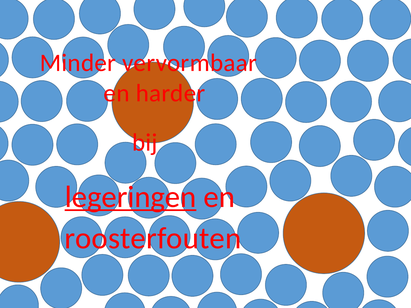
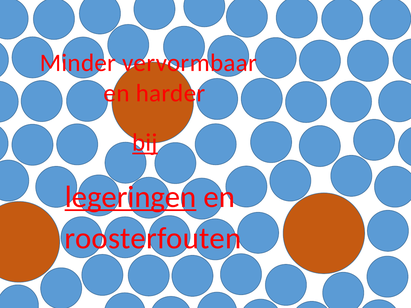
bij underline: none -> present
